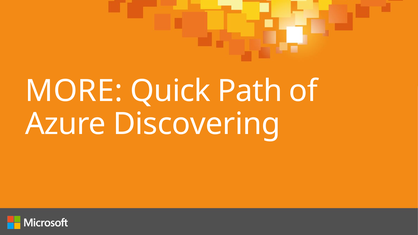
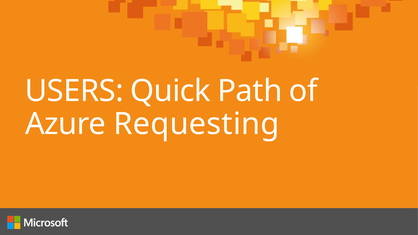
MORE: MORE -> USERS
Discovering: Discovering -> Requesting
